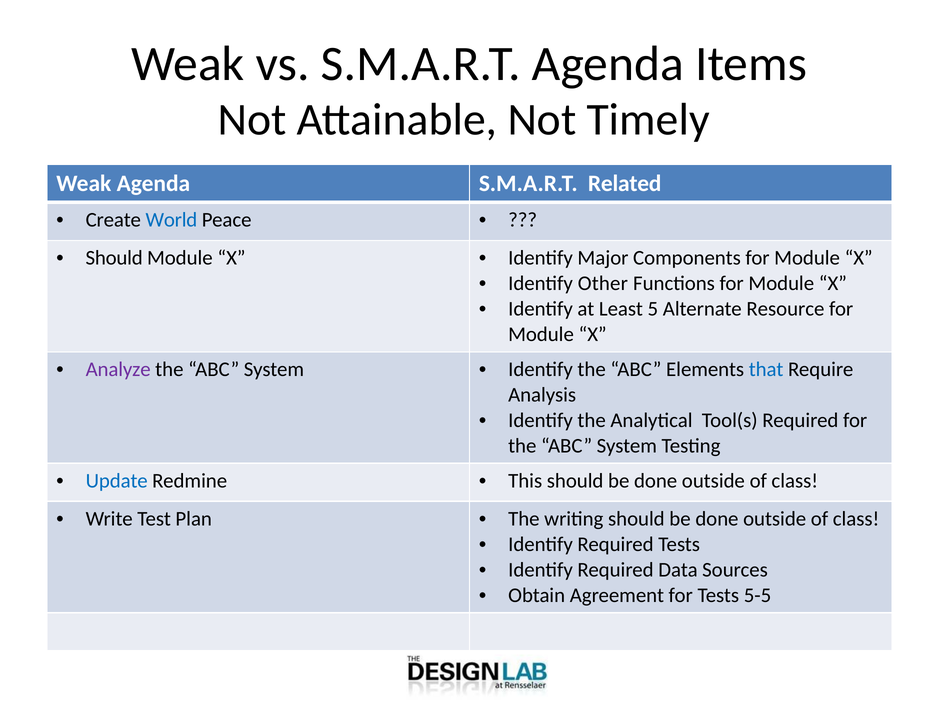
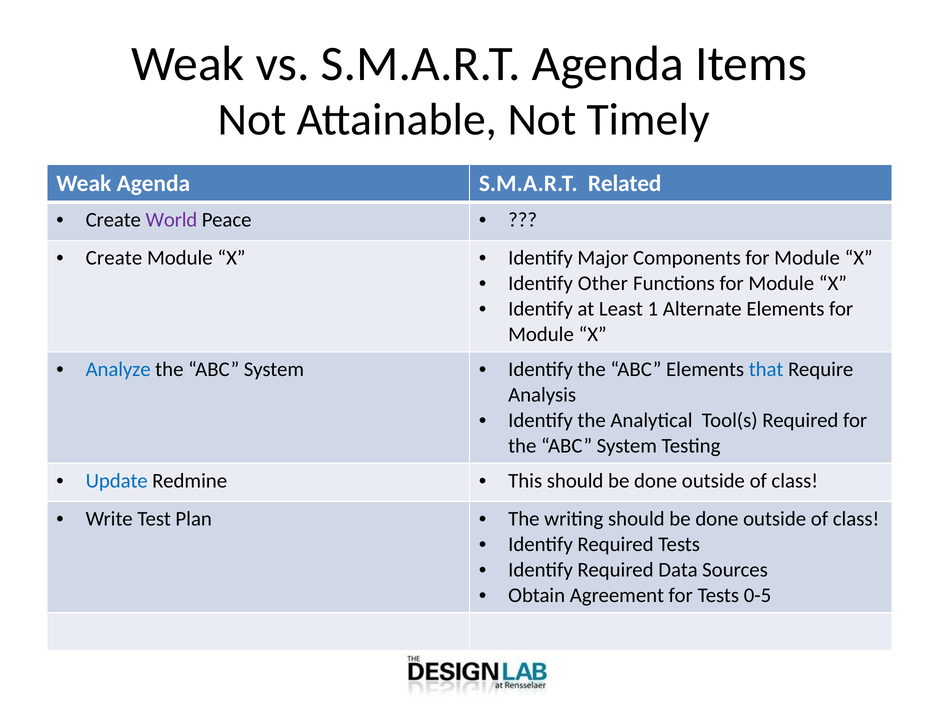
World colour: blue -> purple
Should at (114, 258): Should -> Create
5: 5 -> 1
Alternate Resource: Resource -> Elements
Analyze colour: purple -> blue
5-5: 5-5 -> 0-5
